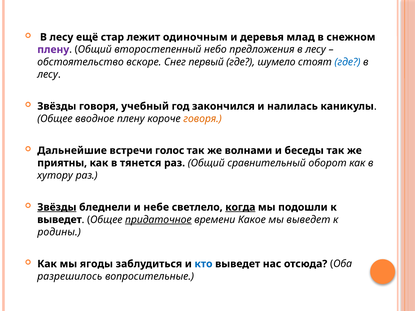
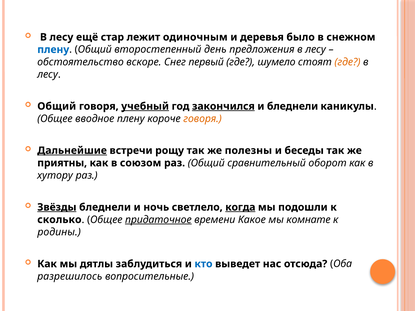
млад: млад -> было
плену at (53, 50) colour: purple -> blue
небо: небо -> день
где at (347, 62) colour: blue -> orange
Звёзды at (57, 106): Звёзды -> Общий
учебный underline: none -> present
закончился underline: none -> present
и налилась: налилась -> бледнели
Дальнейшие underline: none -> present
голос: голос -> рощу
волнами: волнами -> полезны
тянется: тянется -> союзом
небе: небе -> ночь
выведет at (59, 220): выведет -> сколько
мы выведет: выведет -> комнате
ягоды: ягоды -> дятлы
